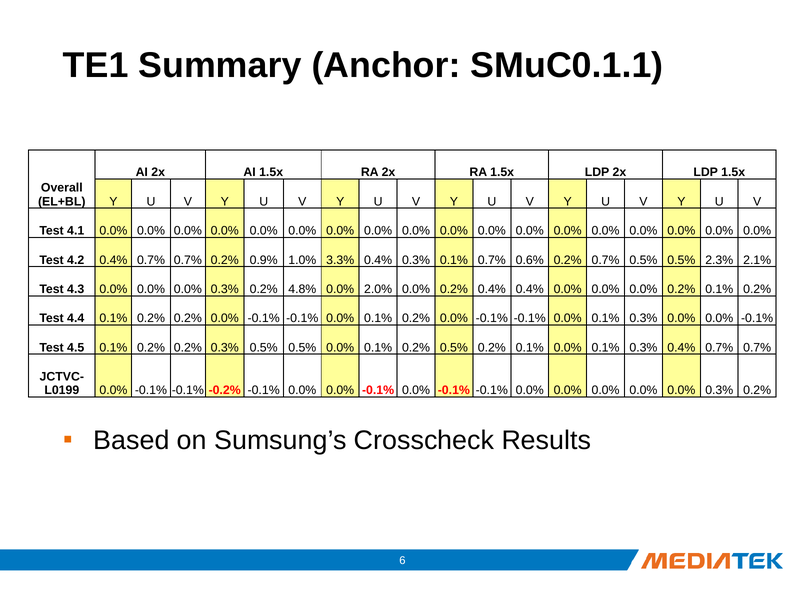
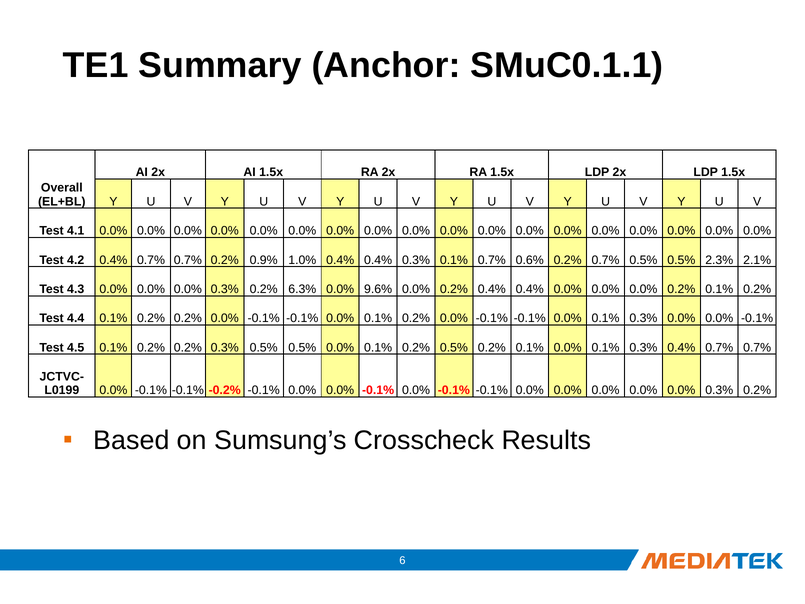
1.0% 3.3%: 3.3% -> 0.4%
4.8%: 4.8% -> 6.3%
2.0%: 2.0% -> 9.6%
